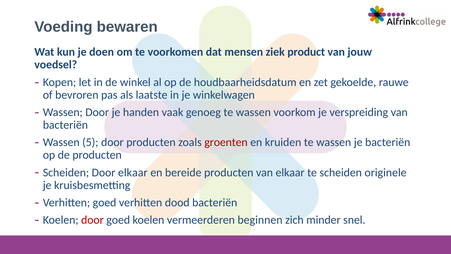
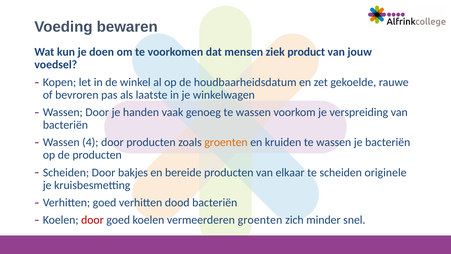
5: 5 -> 4
groenten at (226, 142) colour: red -> orange
Door elkaar: elkaar -> bakjes
vermeerderen beginnen: beginnen -> groenten
